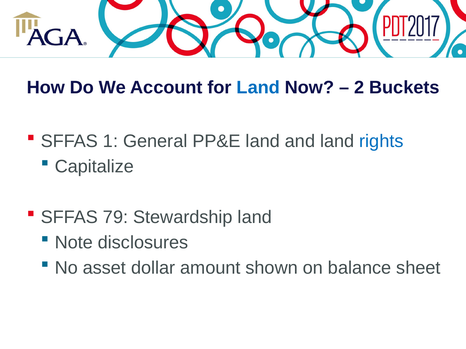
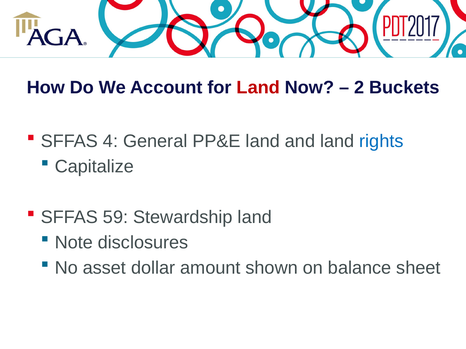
Land at (258, 88) colour: blue -> red
1: 1 -> 4
79: 79 -> 59
